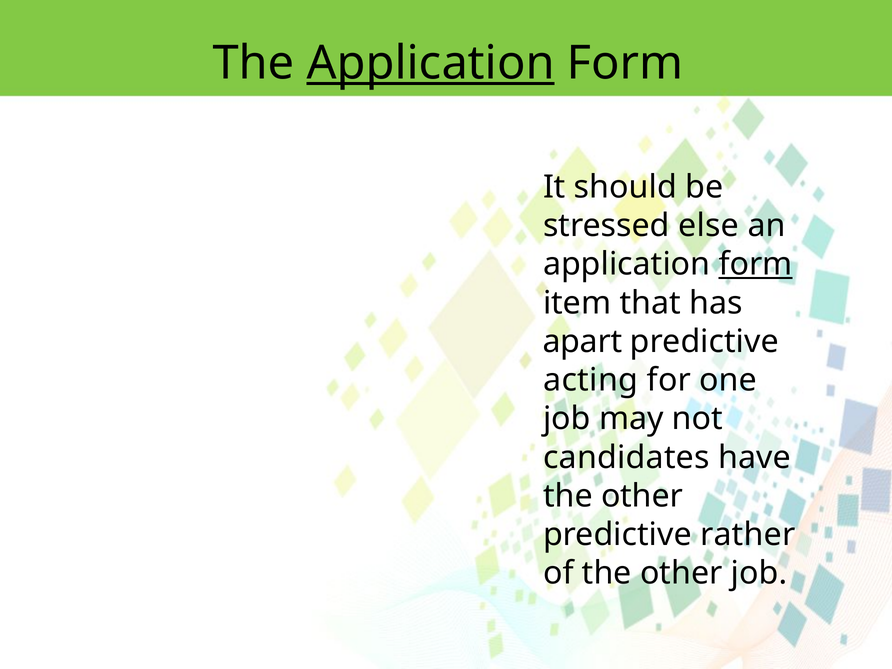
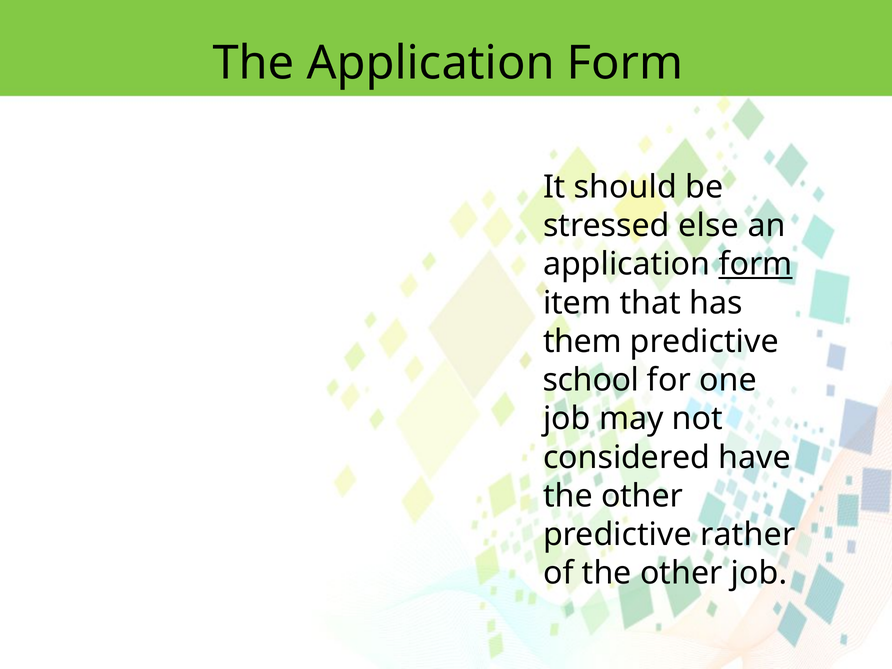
Application at (431, 63) underline: present -> none
apart: apart -> them
acting: acting -> school
candidates: candidates -> considered
